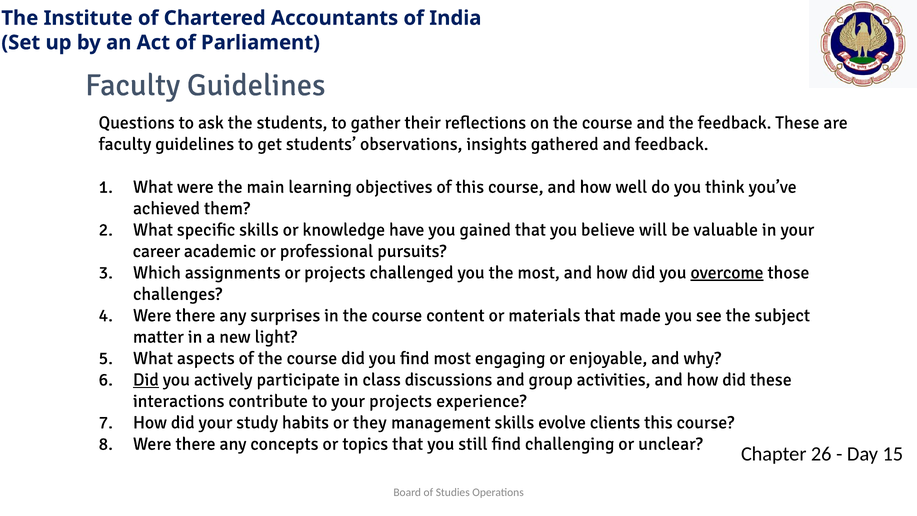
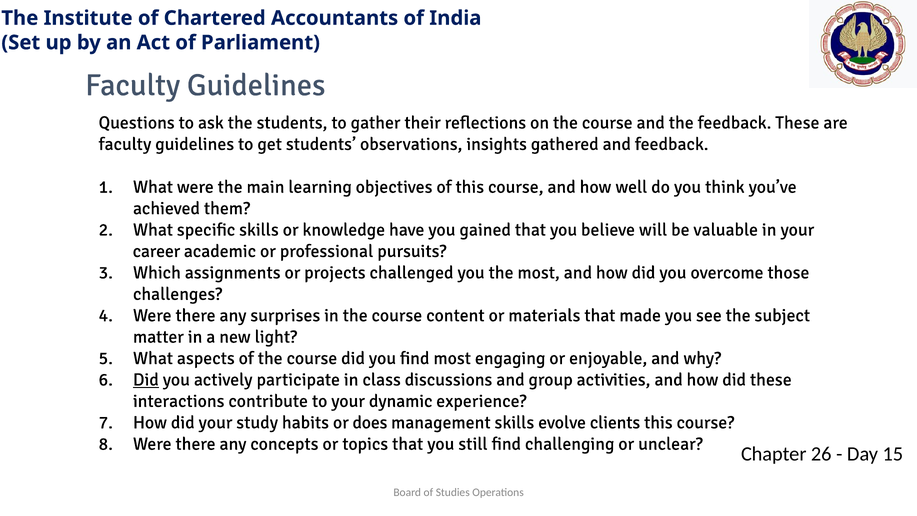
overcome underline: present -> none
your projects: projects -> dynamic
they: they -> does
